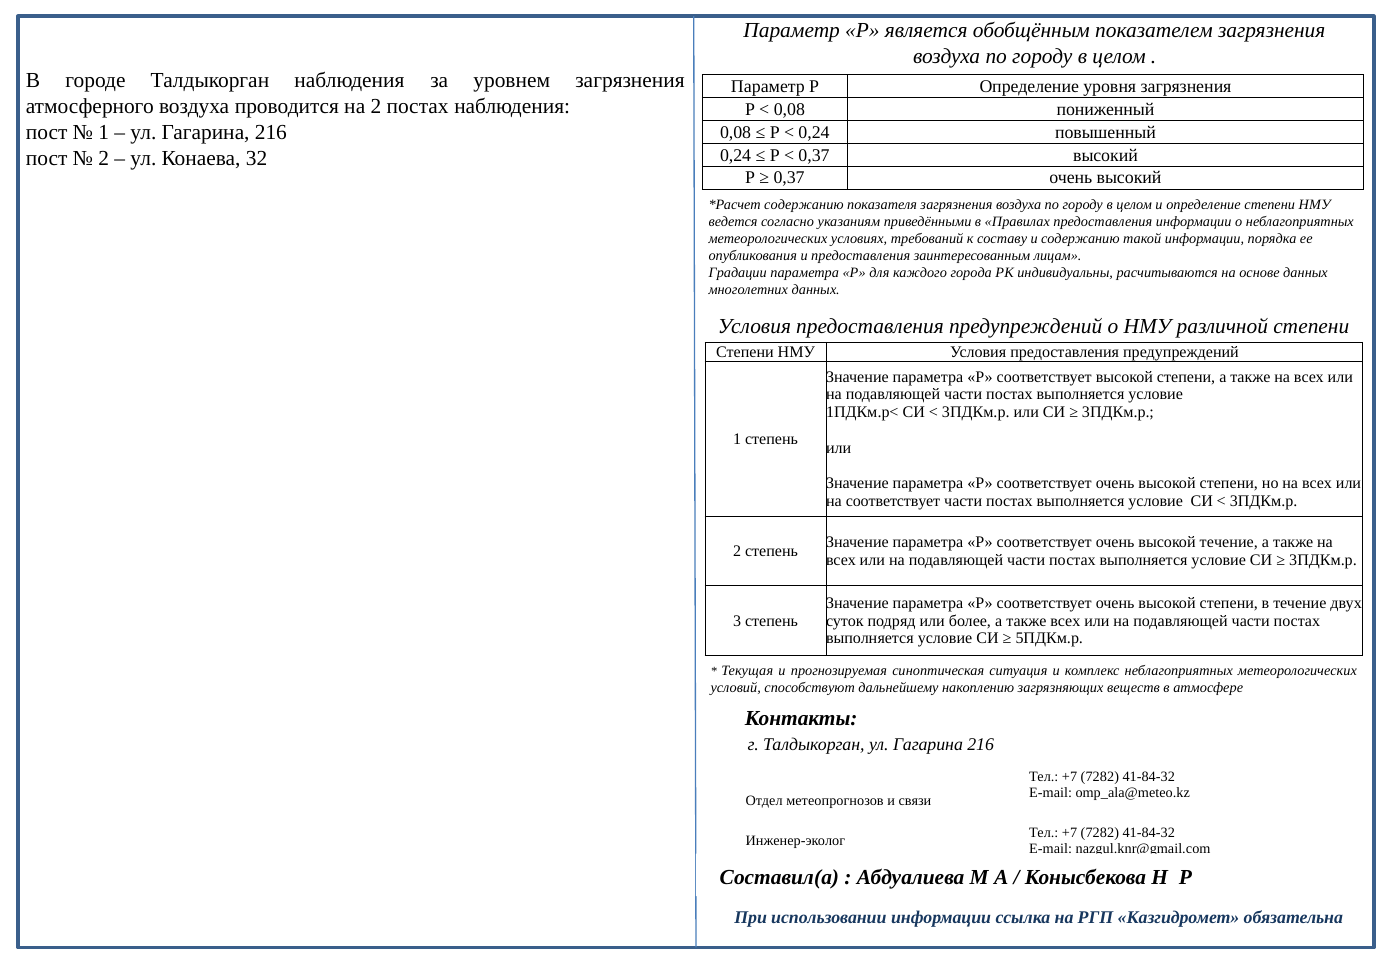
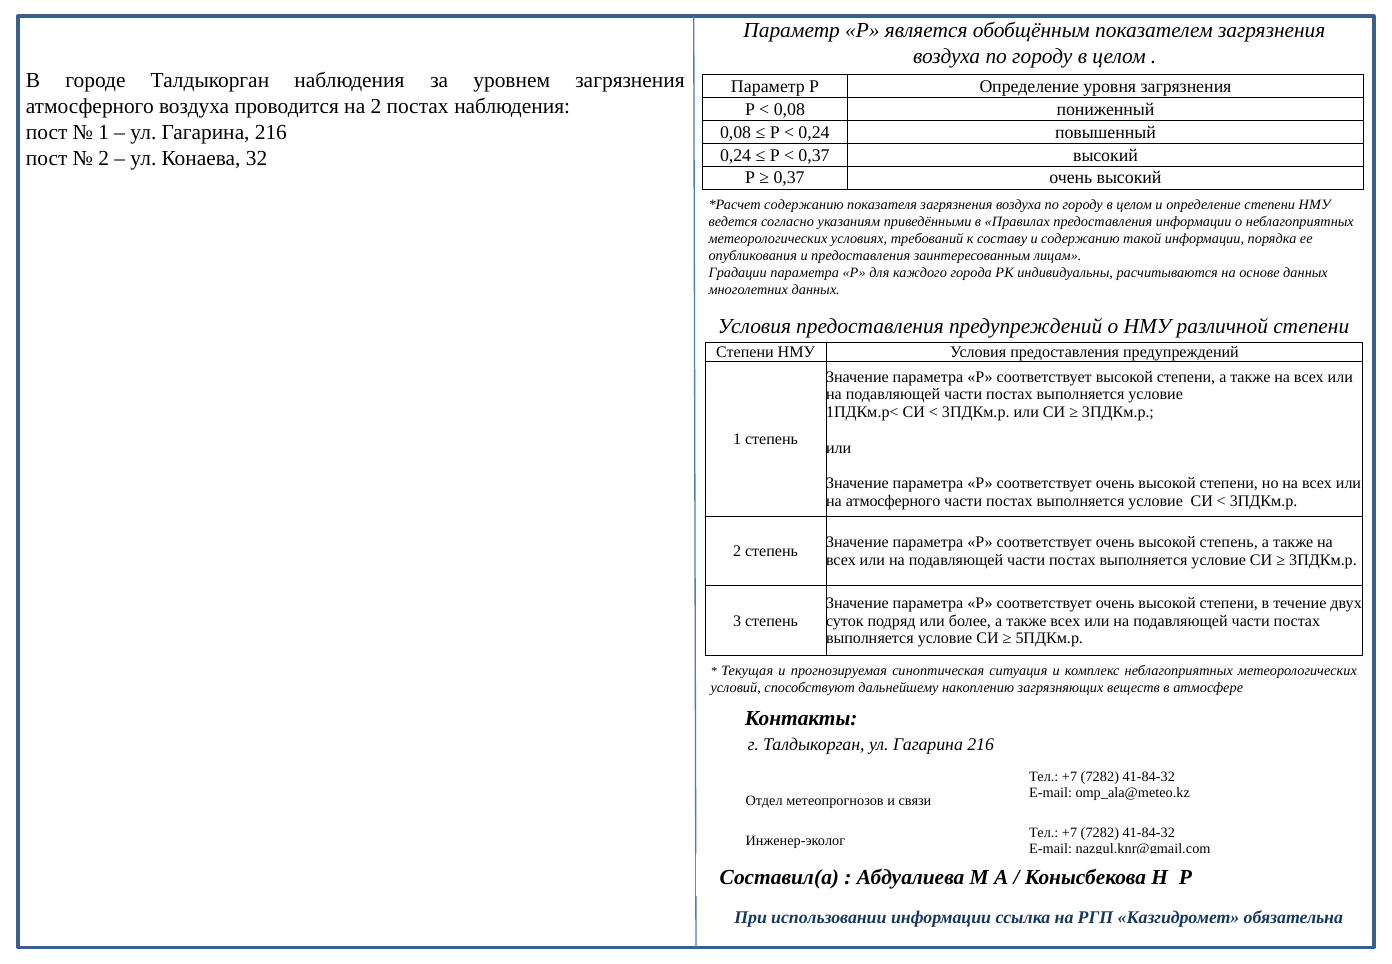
на соответствует: соответствует -> атмосферного
высокой течение: течение -> степень
